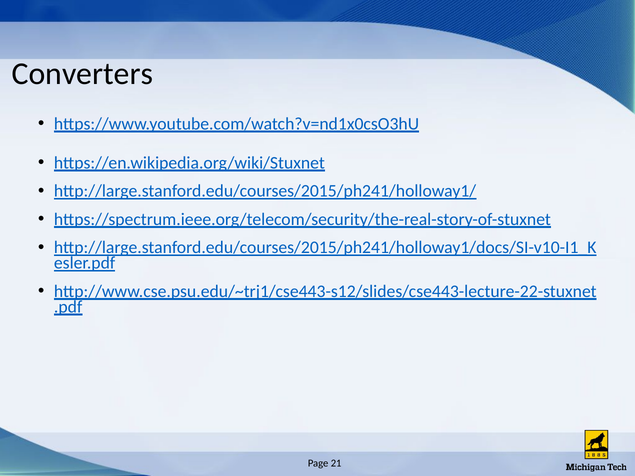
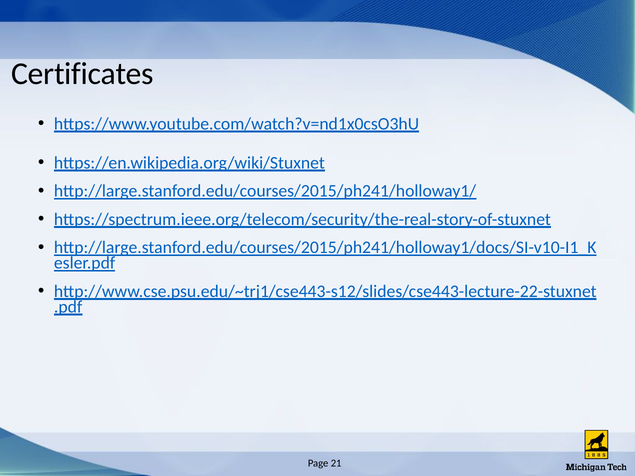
Converters: Converters -> Certificates
